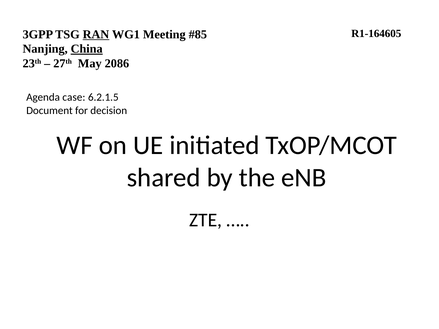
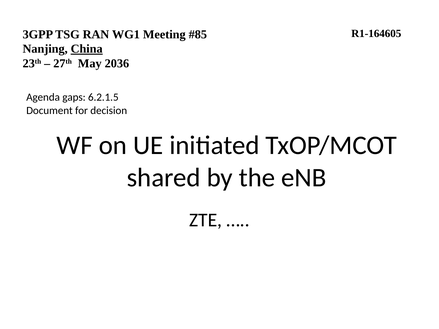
RAN underline: present -> none
2086: 2086 -> 2036
case: case -> gaps
